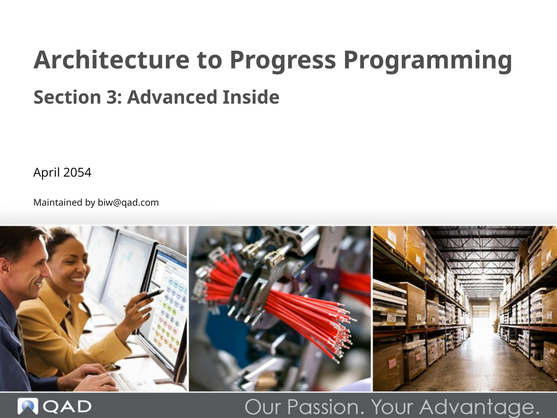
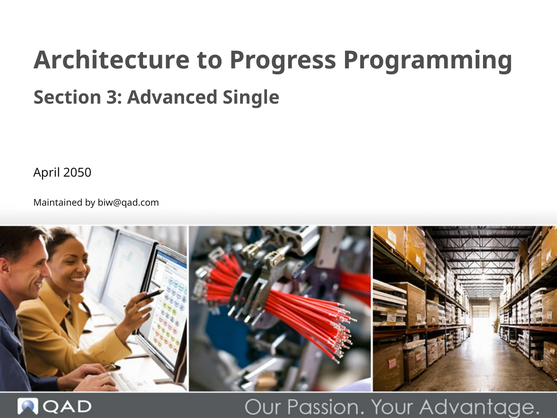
Inside: Inside -> Single
2054: 2054 -> 2050
